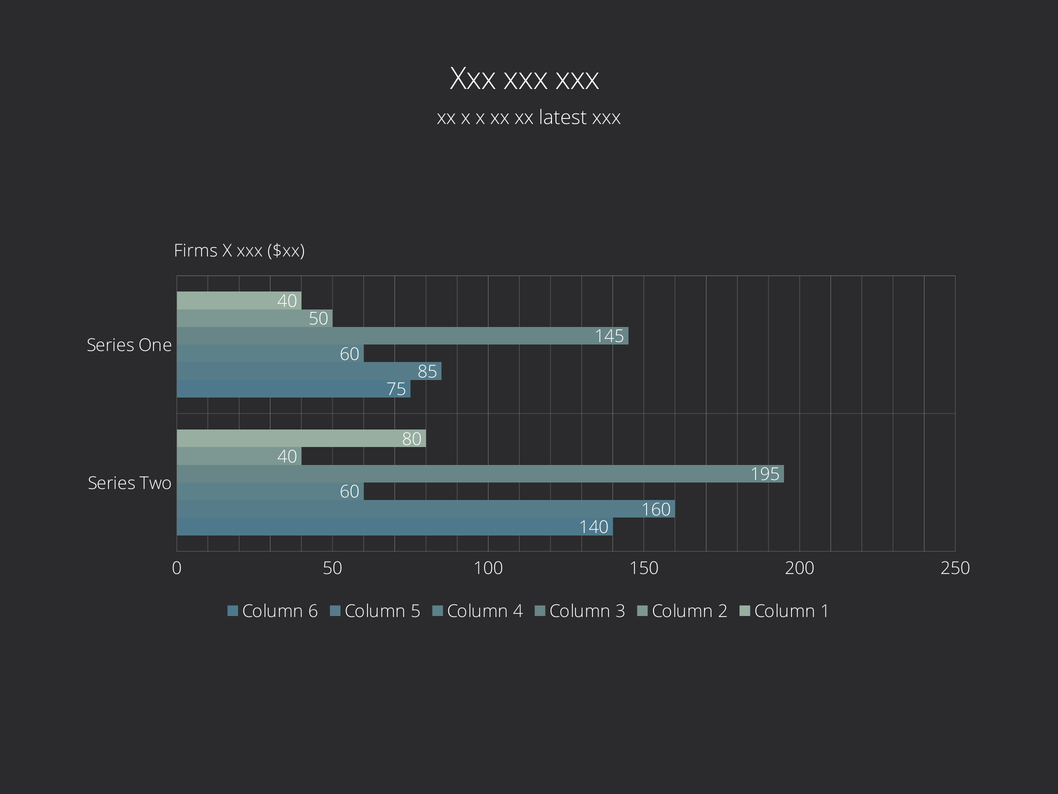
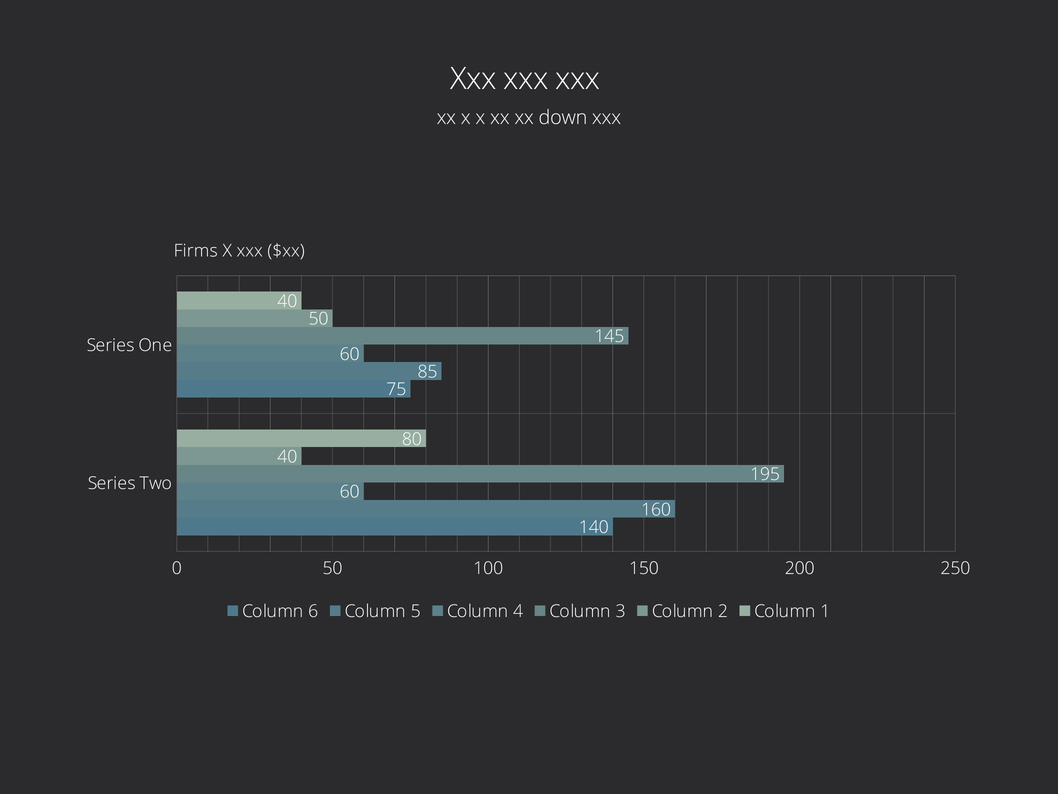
latest: latest -> down
